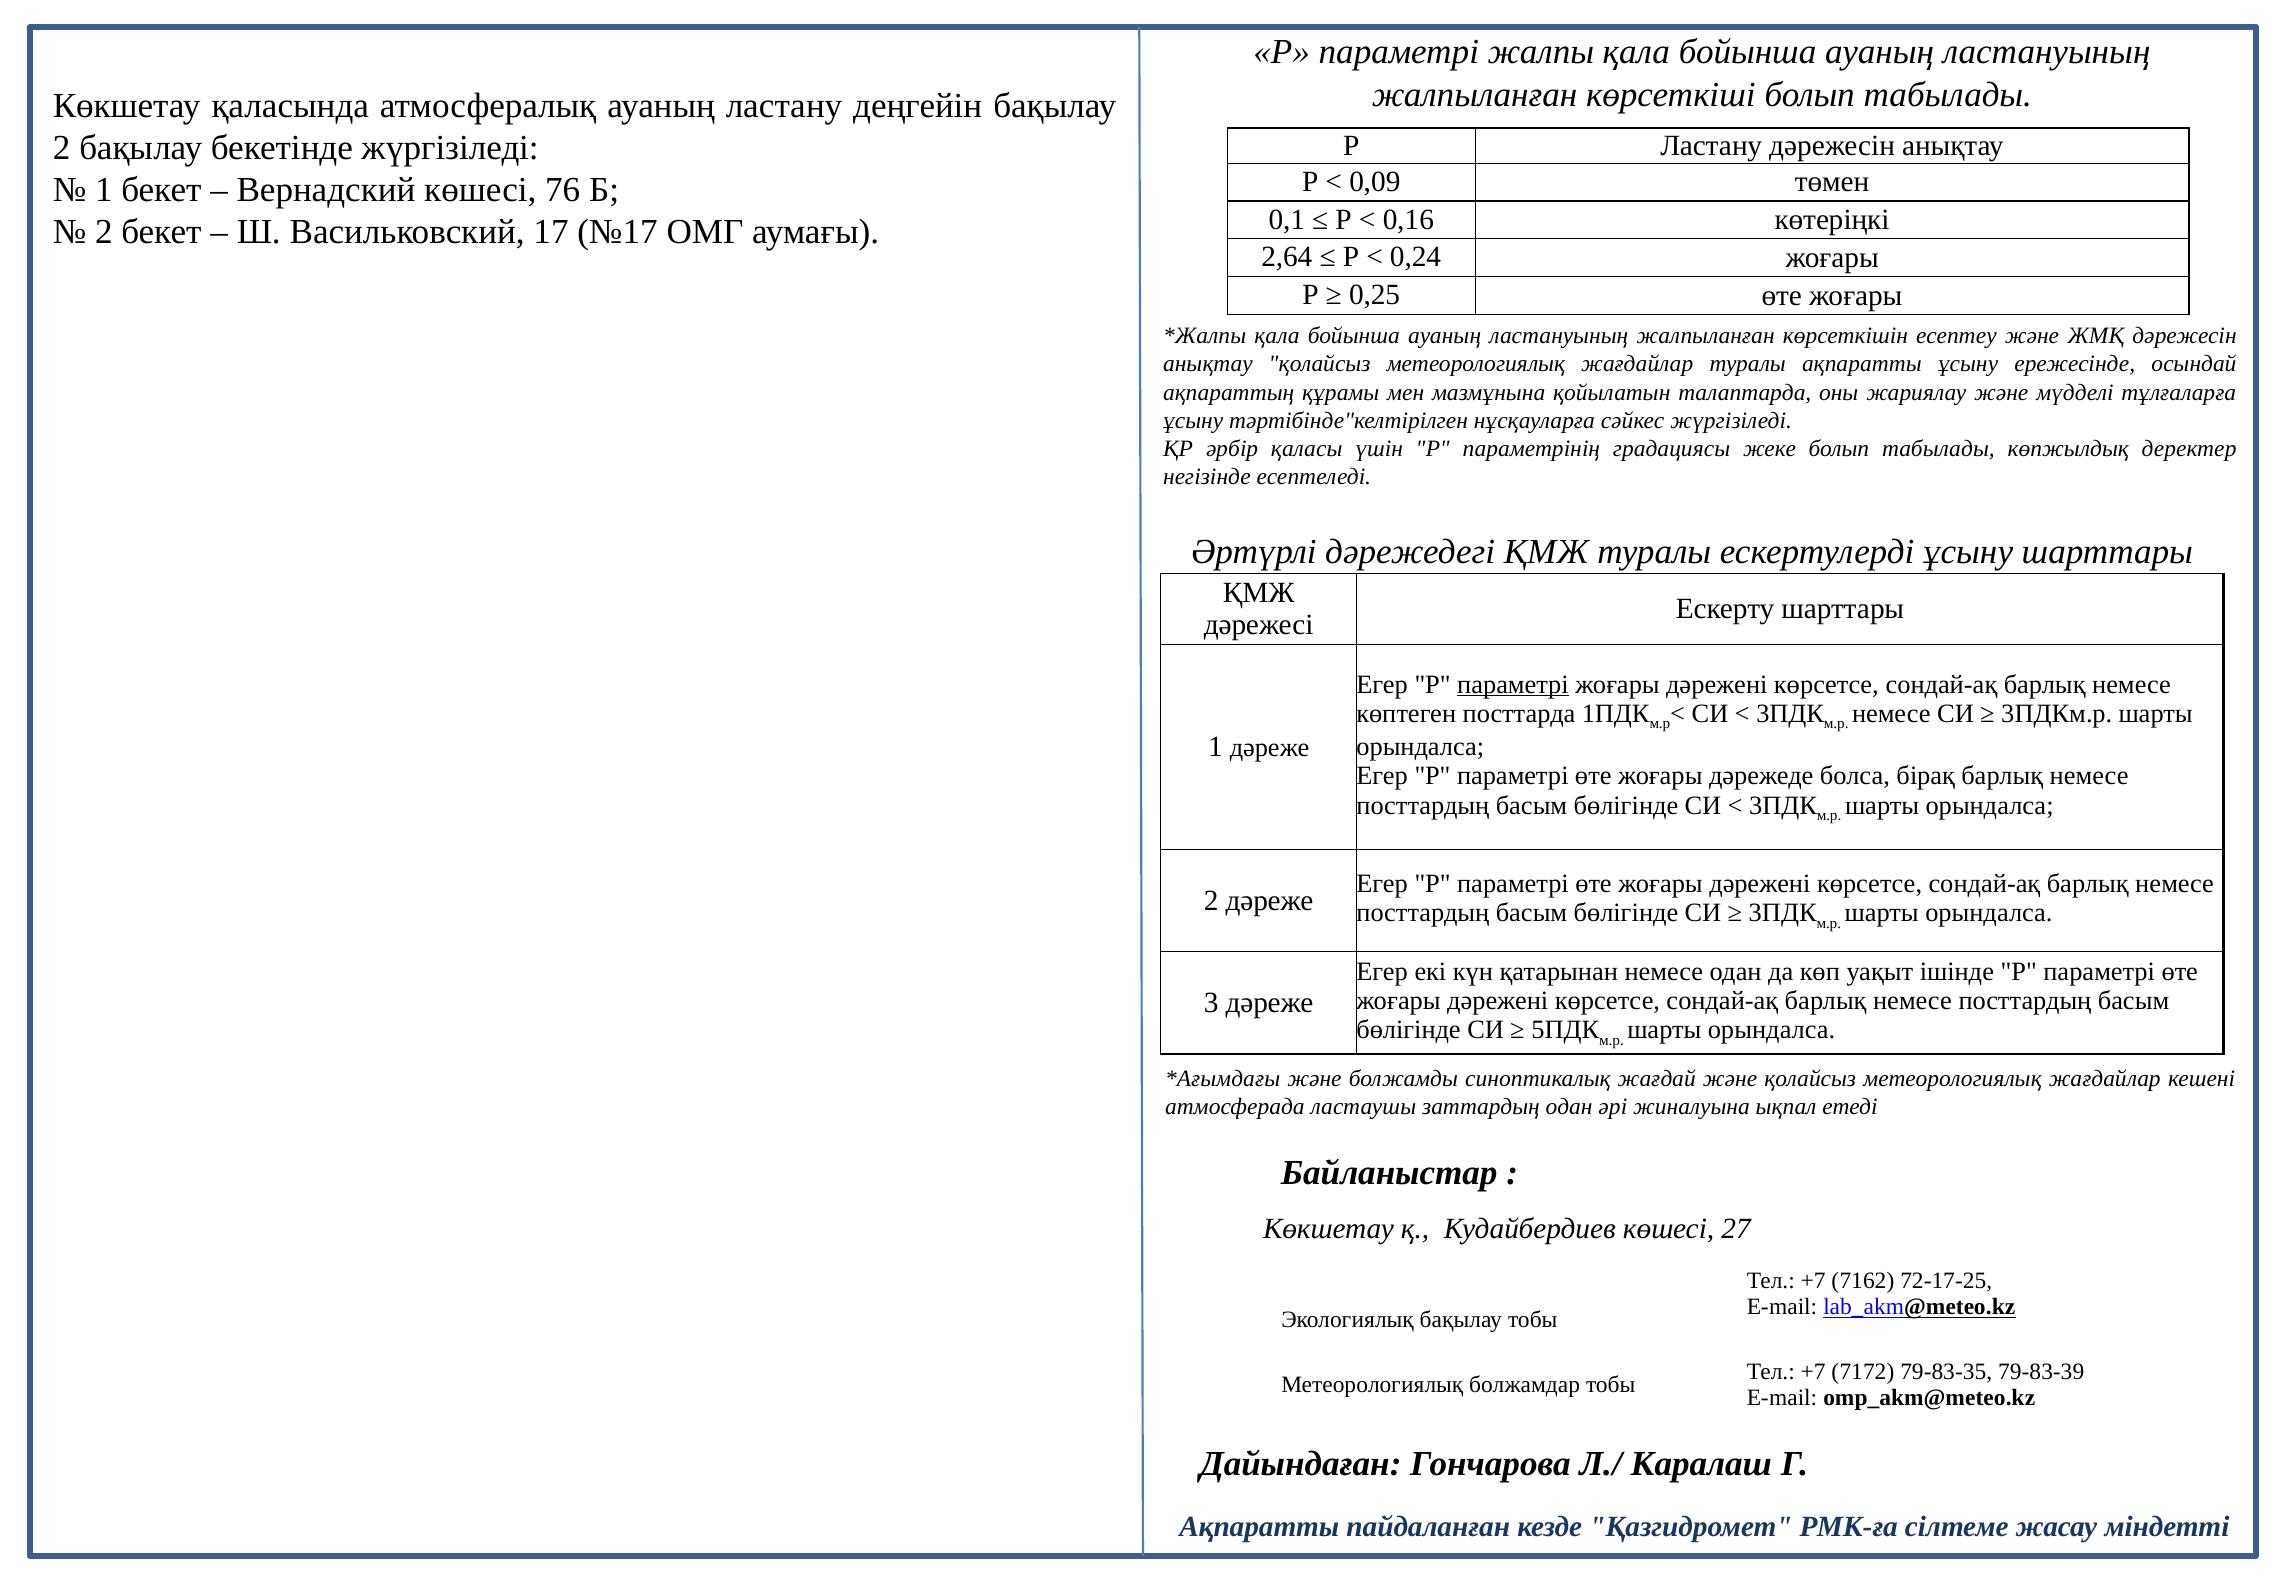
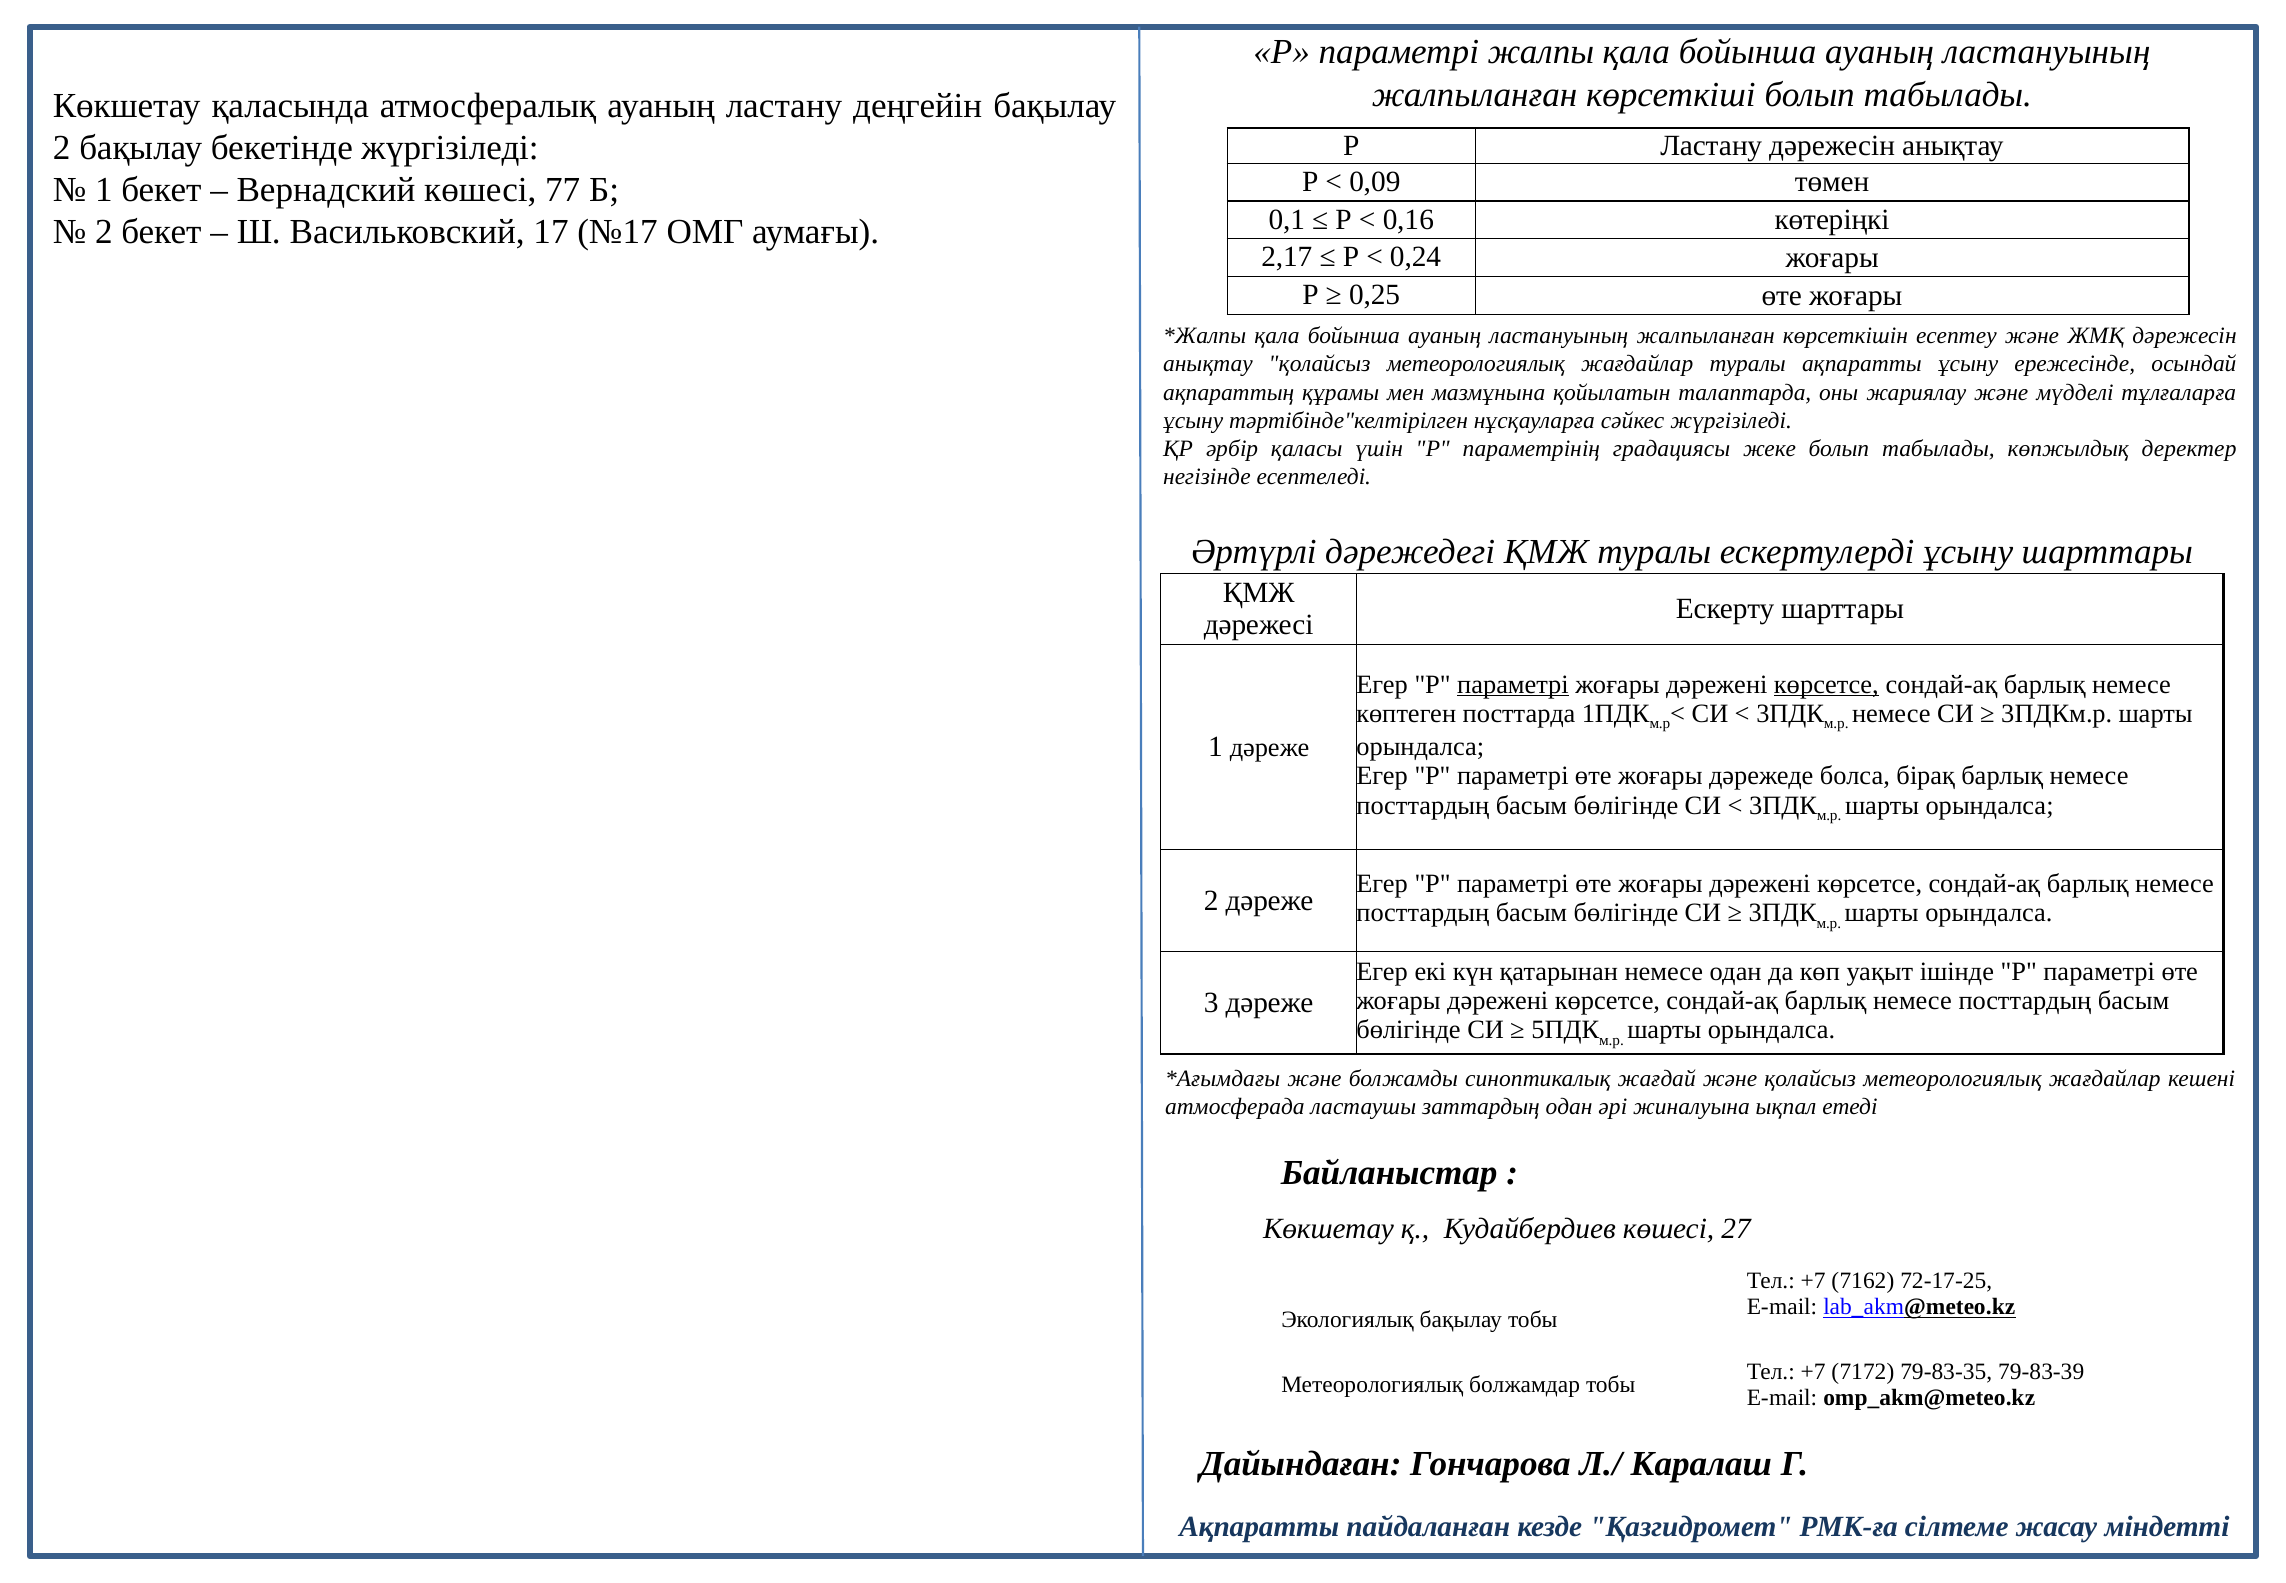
76: 76 -> 77
2,64: 2,64 -> 2,17
көрсетсе at (1826, 684) underline: none -> present
